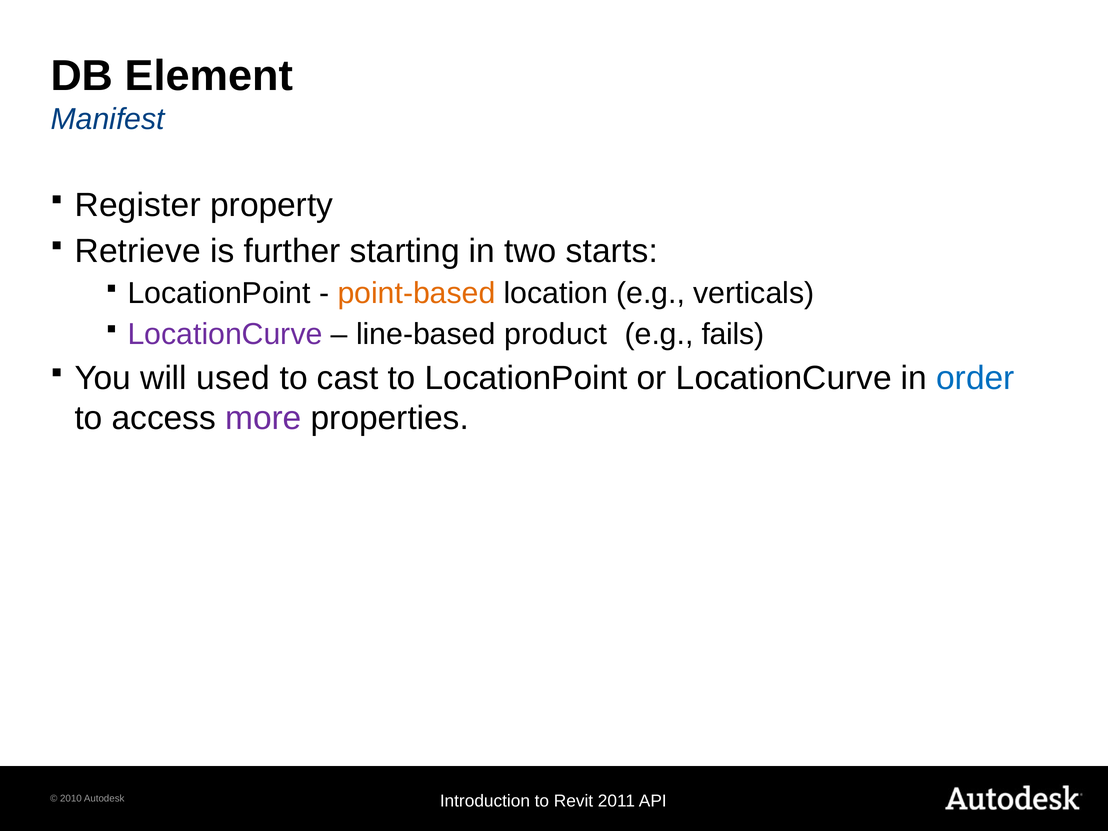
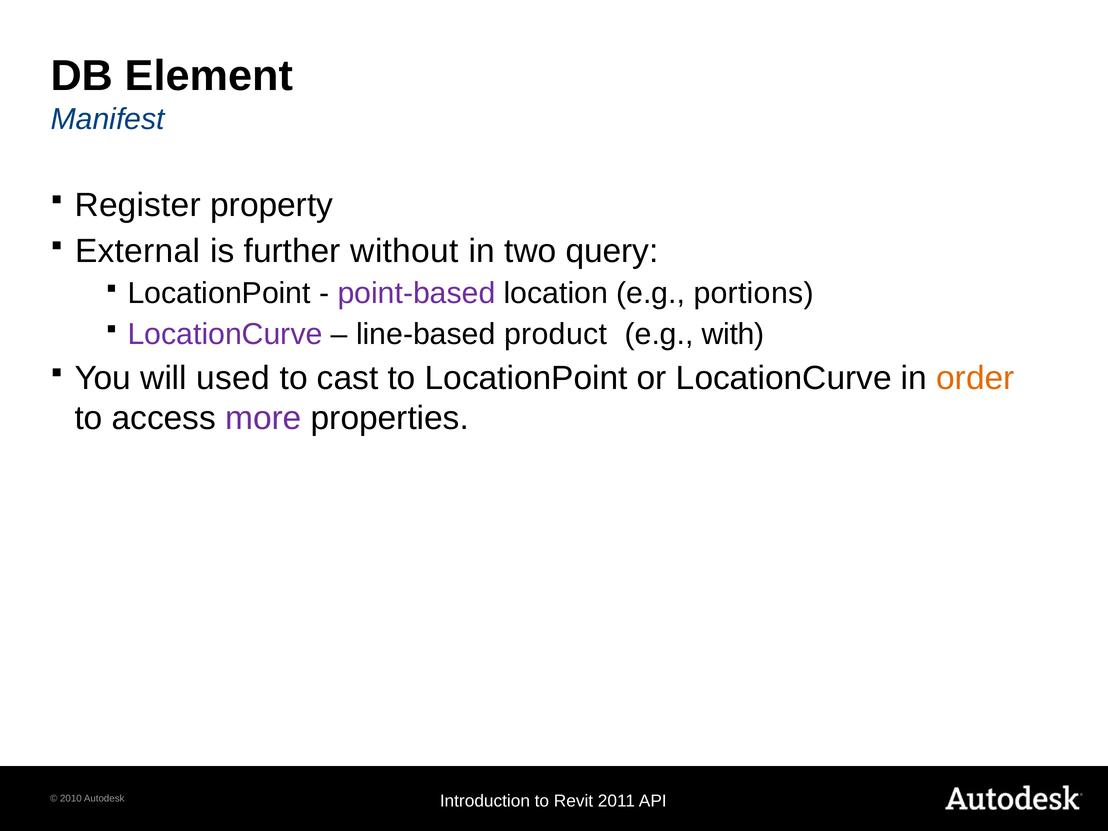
Retrieve: Retrieve -> External
starting: starting -> without
starts: starts -> query
point-based colour: orange -> purple
verticals: verticals -> portions
fails: fails -> with
order colour: blue -> orange
